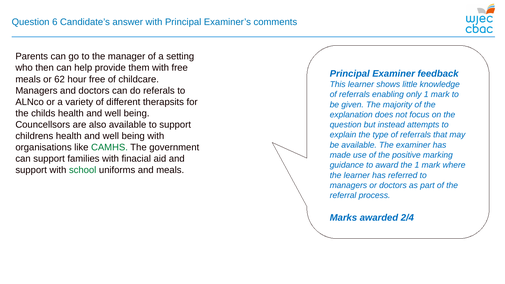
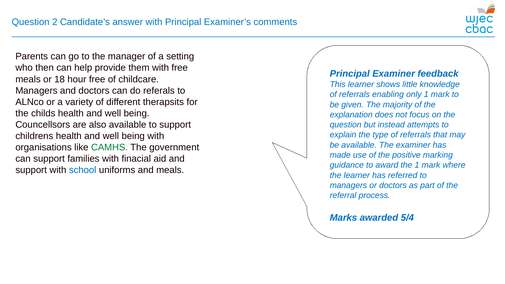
6: 6 -> 2
62: 62 -> 18
school colour: green -> blue
2/4: 2/4 -> 5/4
